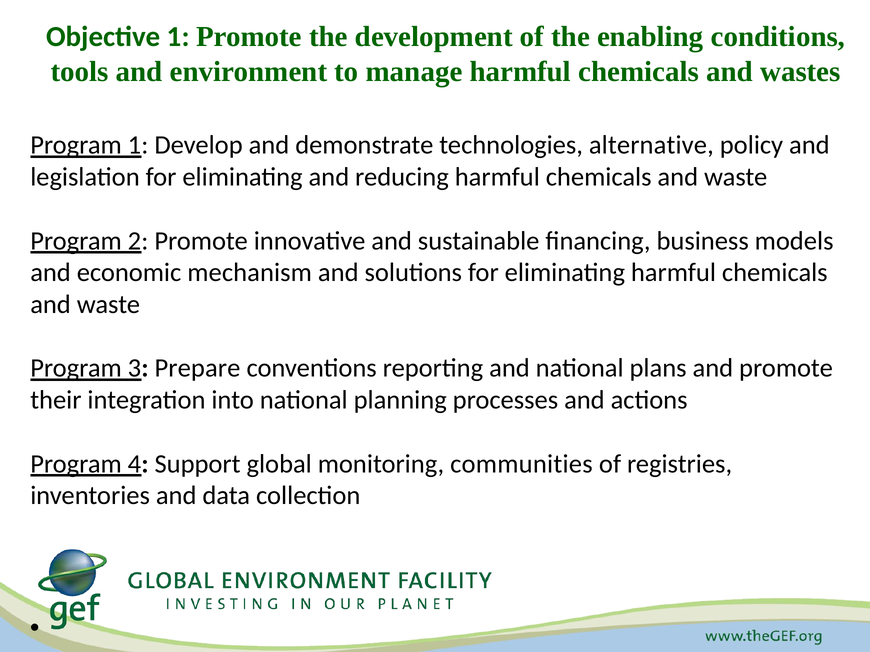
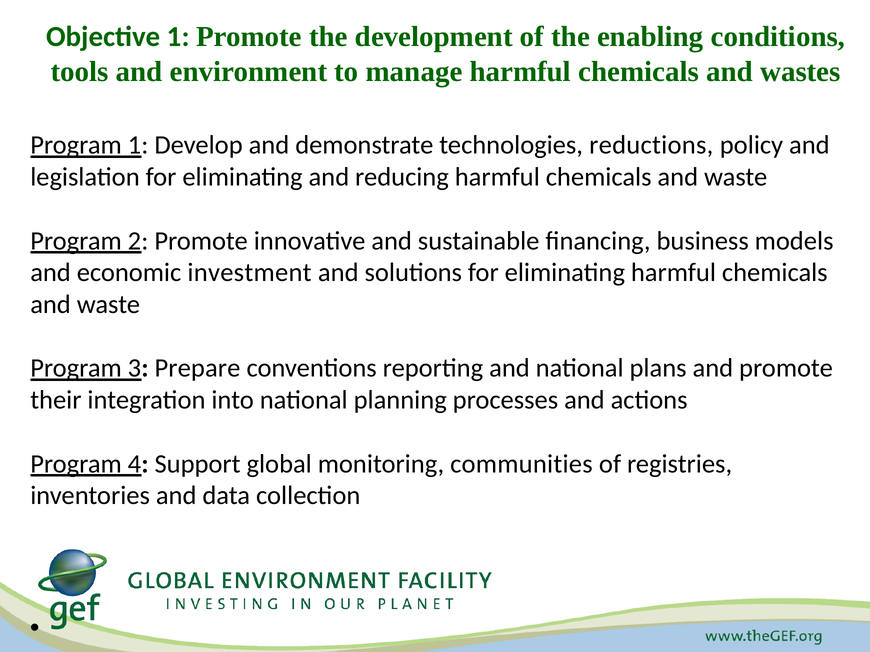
alternative: alternative -> reductions
mechanism: mechanism -> investment
